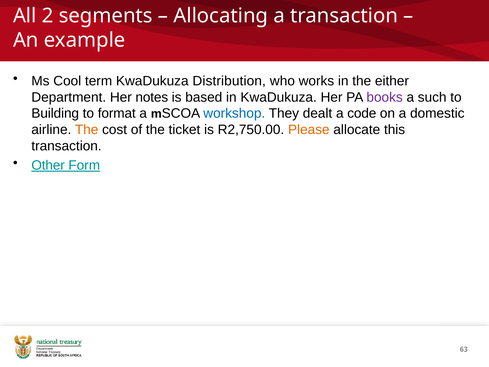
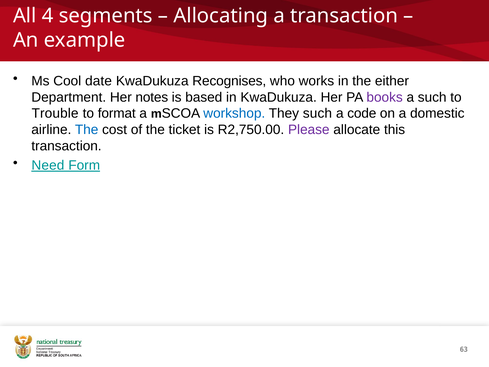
2: 2 -> 4
term: term -> date
Distribution: Distribution -> Recognises
Building: Building -> Trouble
They dealt: dealt -> such
The at (87, 130) colour: orange -> blue
Please colour: orange -> purple
Other: Other -> Need
